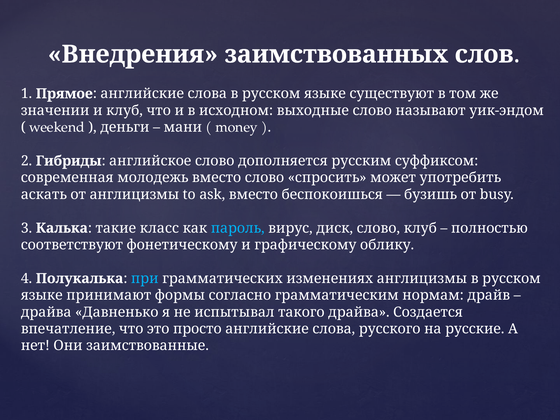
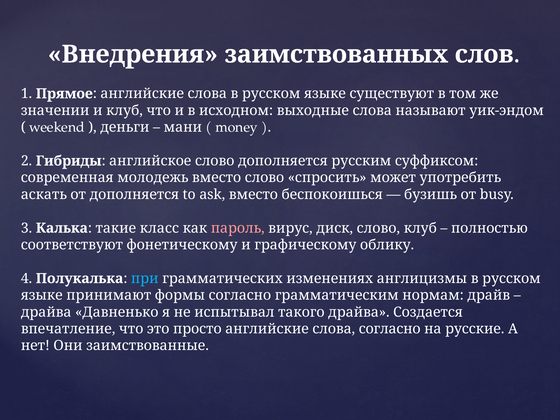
выходные слово: слово -> слова
от англицизмы: англицизмы -> дополняется
пароль colour: light blue -> pink
слова русского: русского -> согласно
